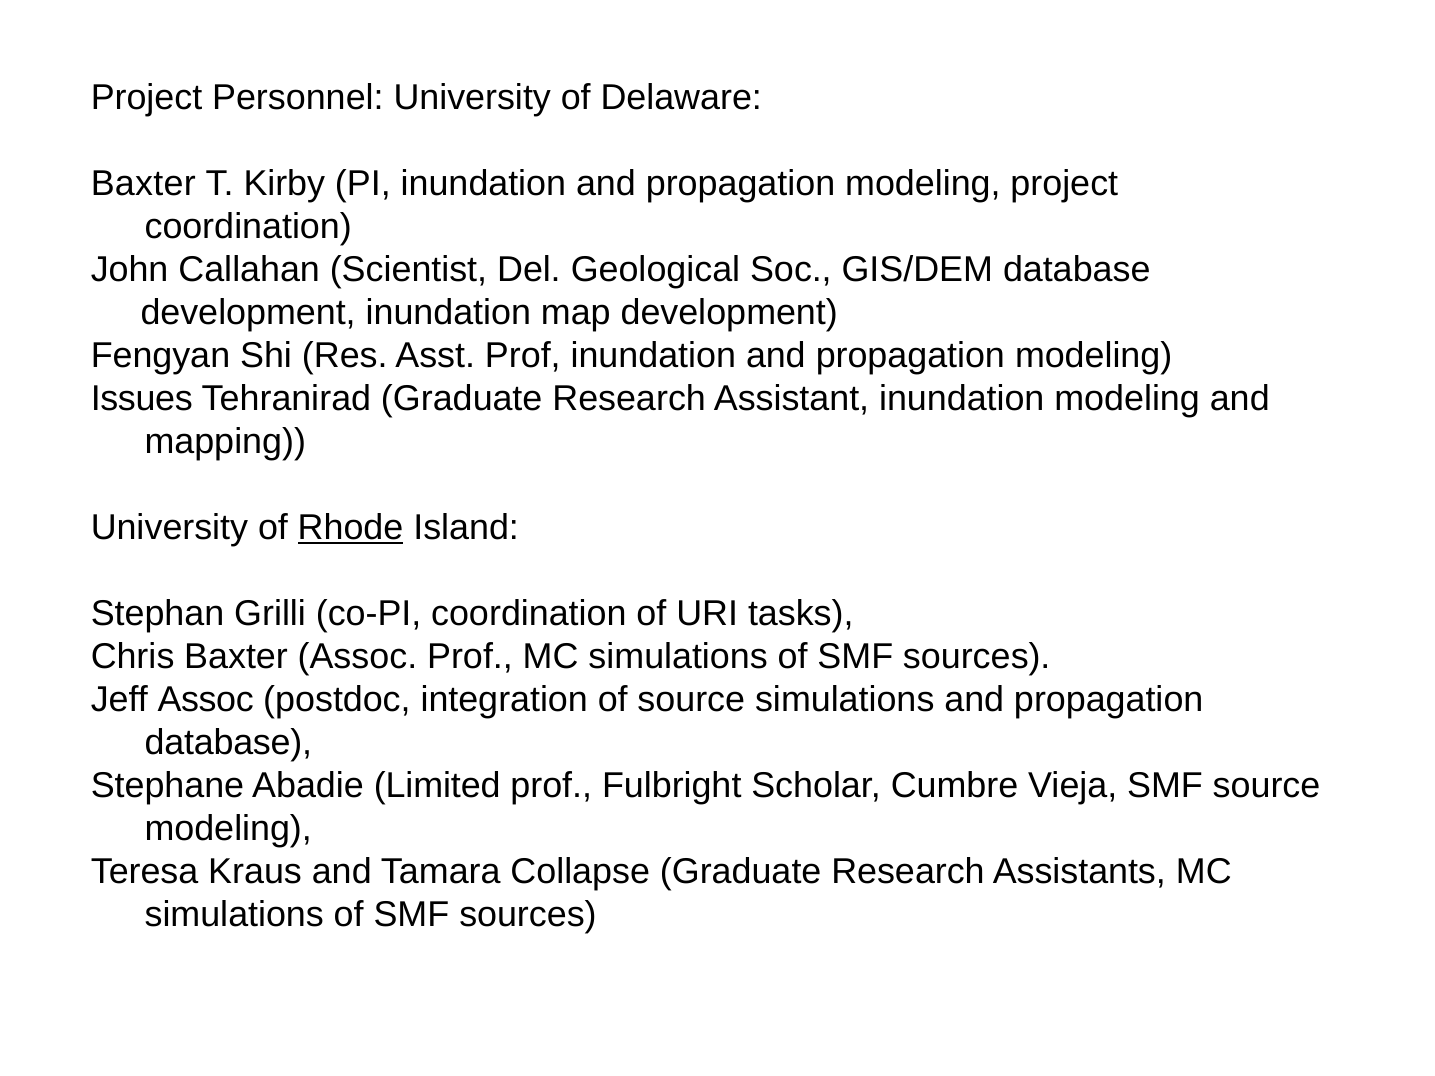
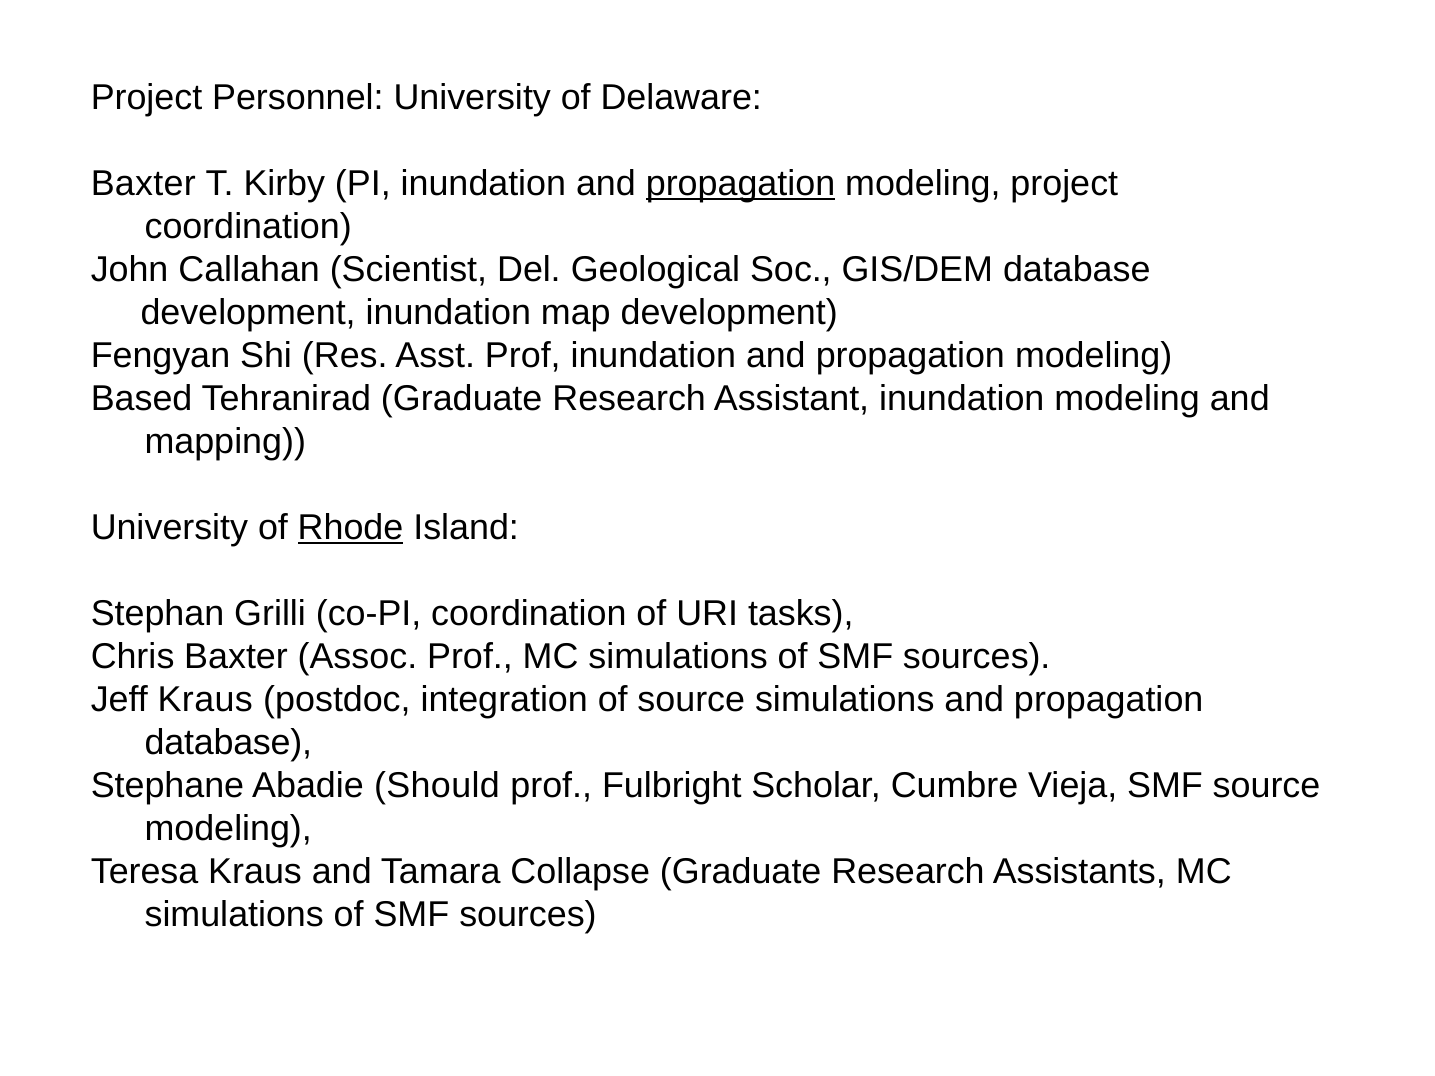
propagation at (741, 183) underline: none -> present
Issues: Issues -> Based
Jeff Assoc: Assoc -> Kraus
Limited: Limited -> Should
